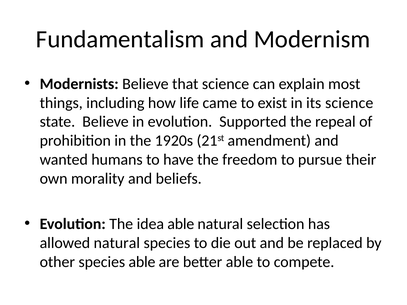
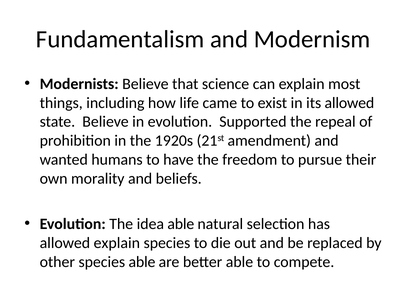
its science: science -> allowed
allowed natural: natural -> explain
